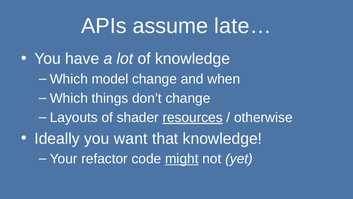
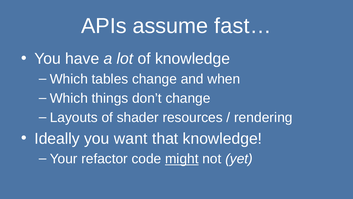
late…: late… -> fast…
model: model -> tables
resources underline: present -> none
otherwise: otherwise -> rendering
